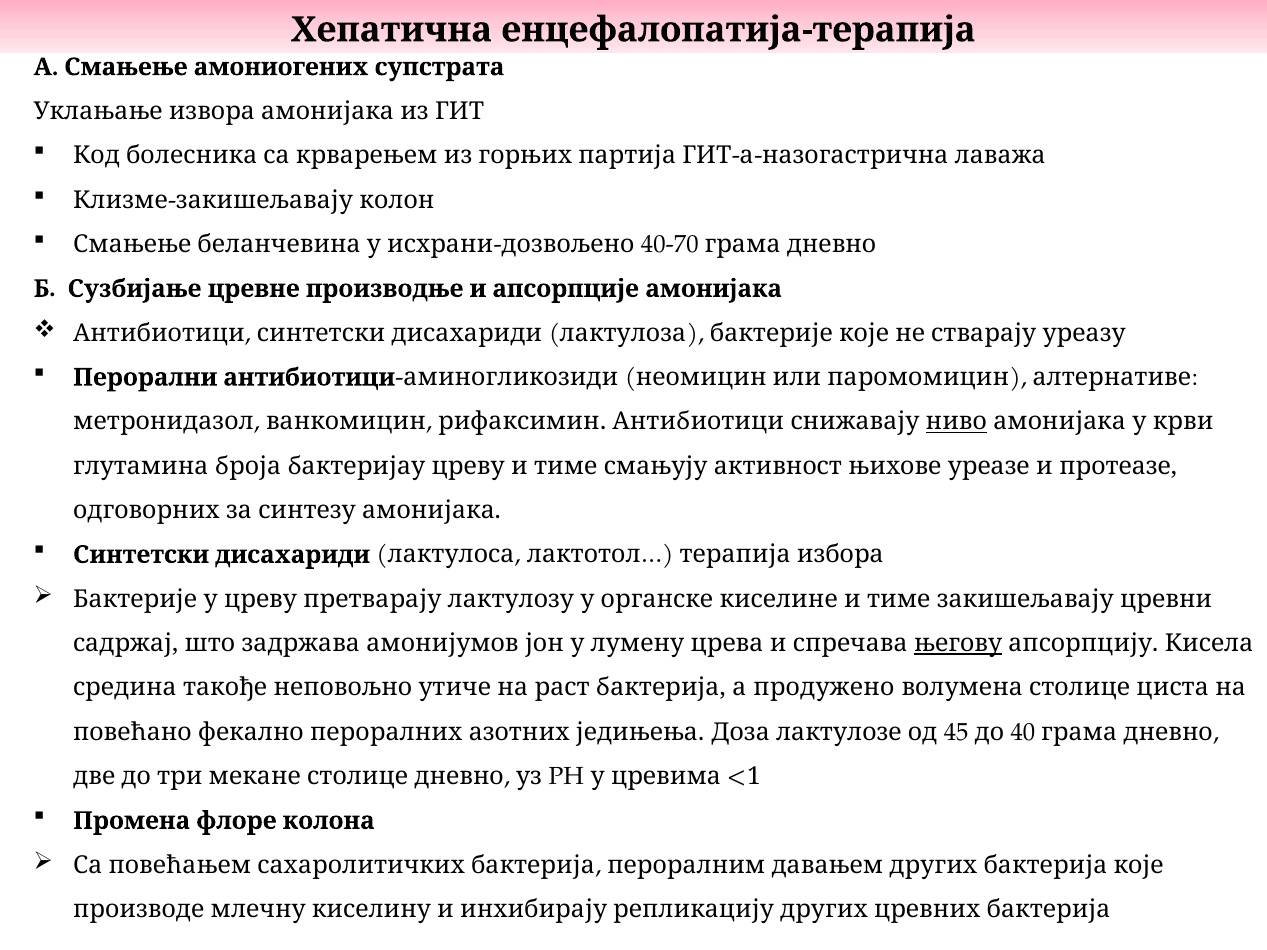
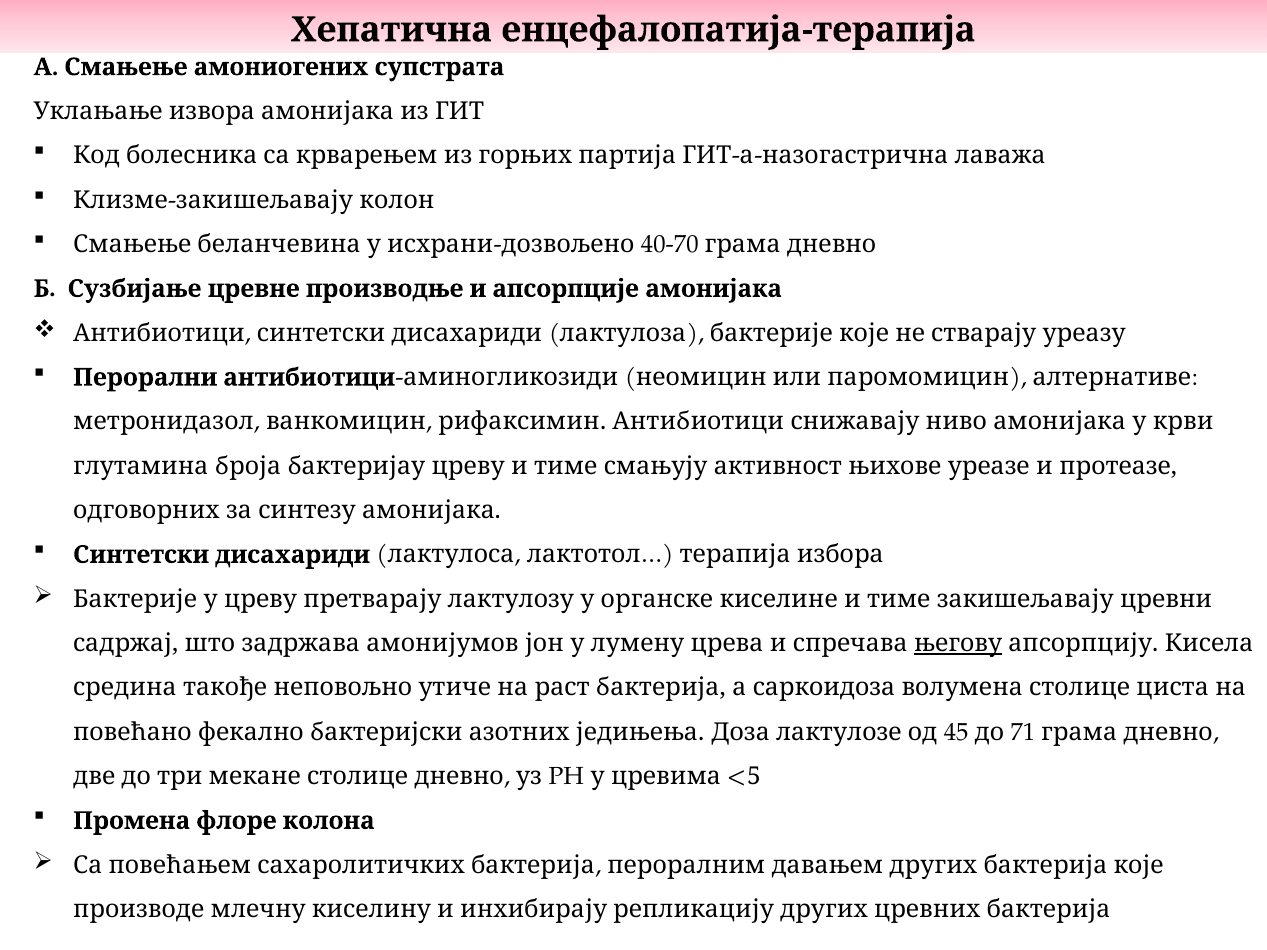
ниво underline: present -> none
продужено: продужено -> саркоидоза
пероралних: пероралних -> бактеријски
40: 40 -> 71
1: 1 -> 5
